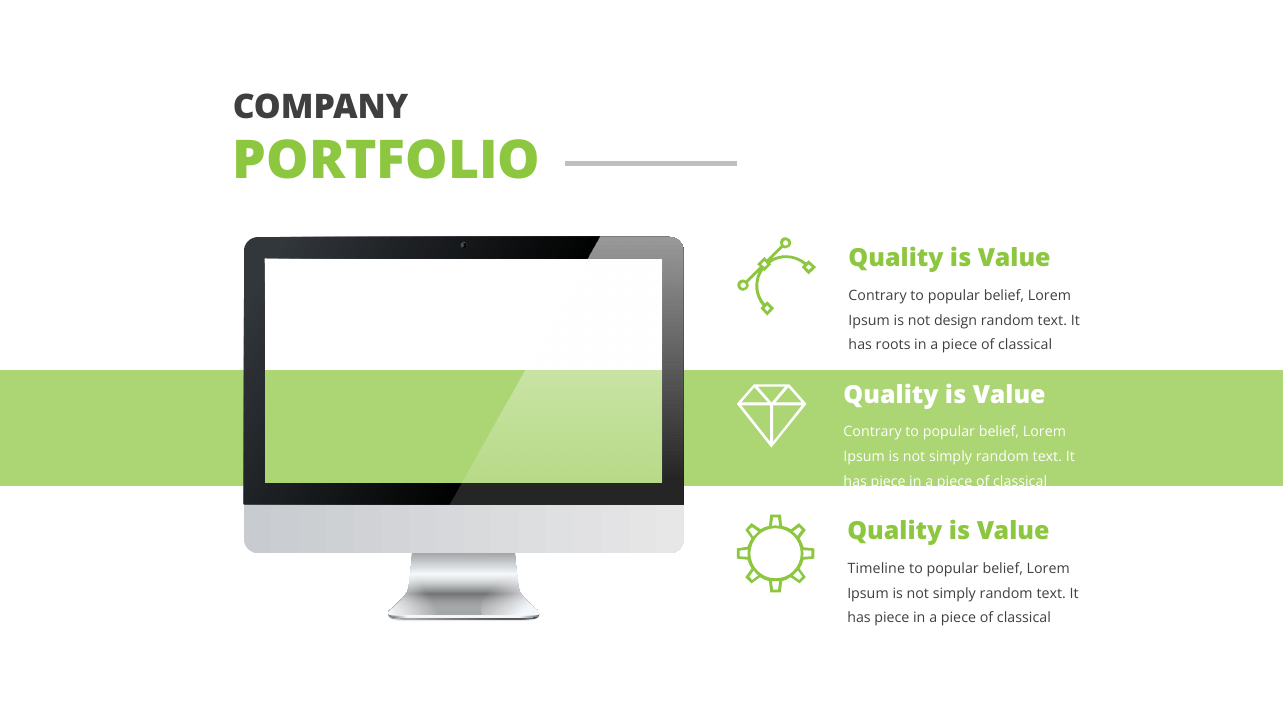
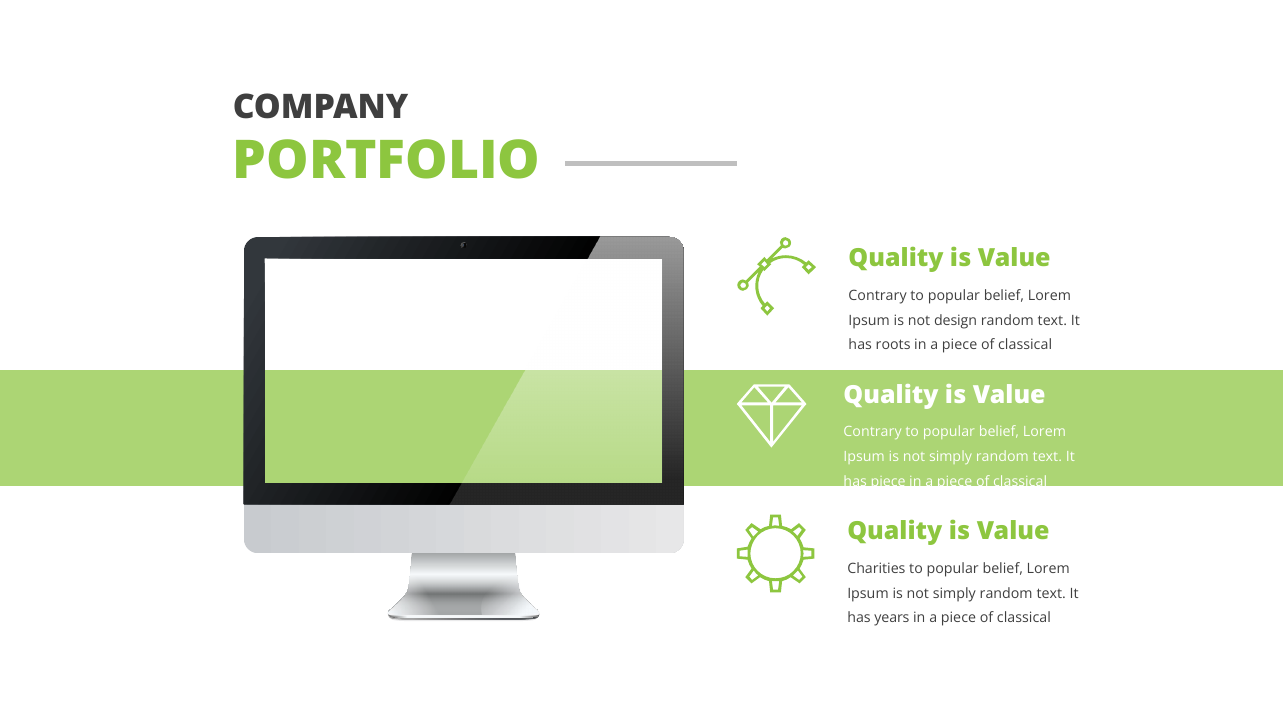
Timeline: Timeline -> Charities
piece at (892, 618): piece -> years
